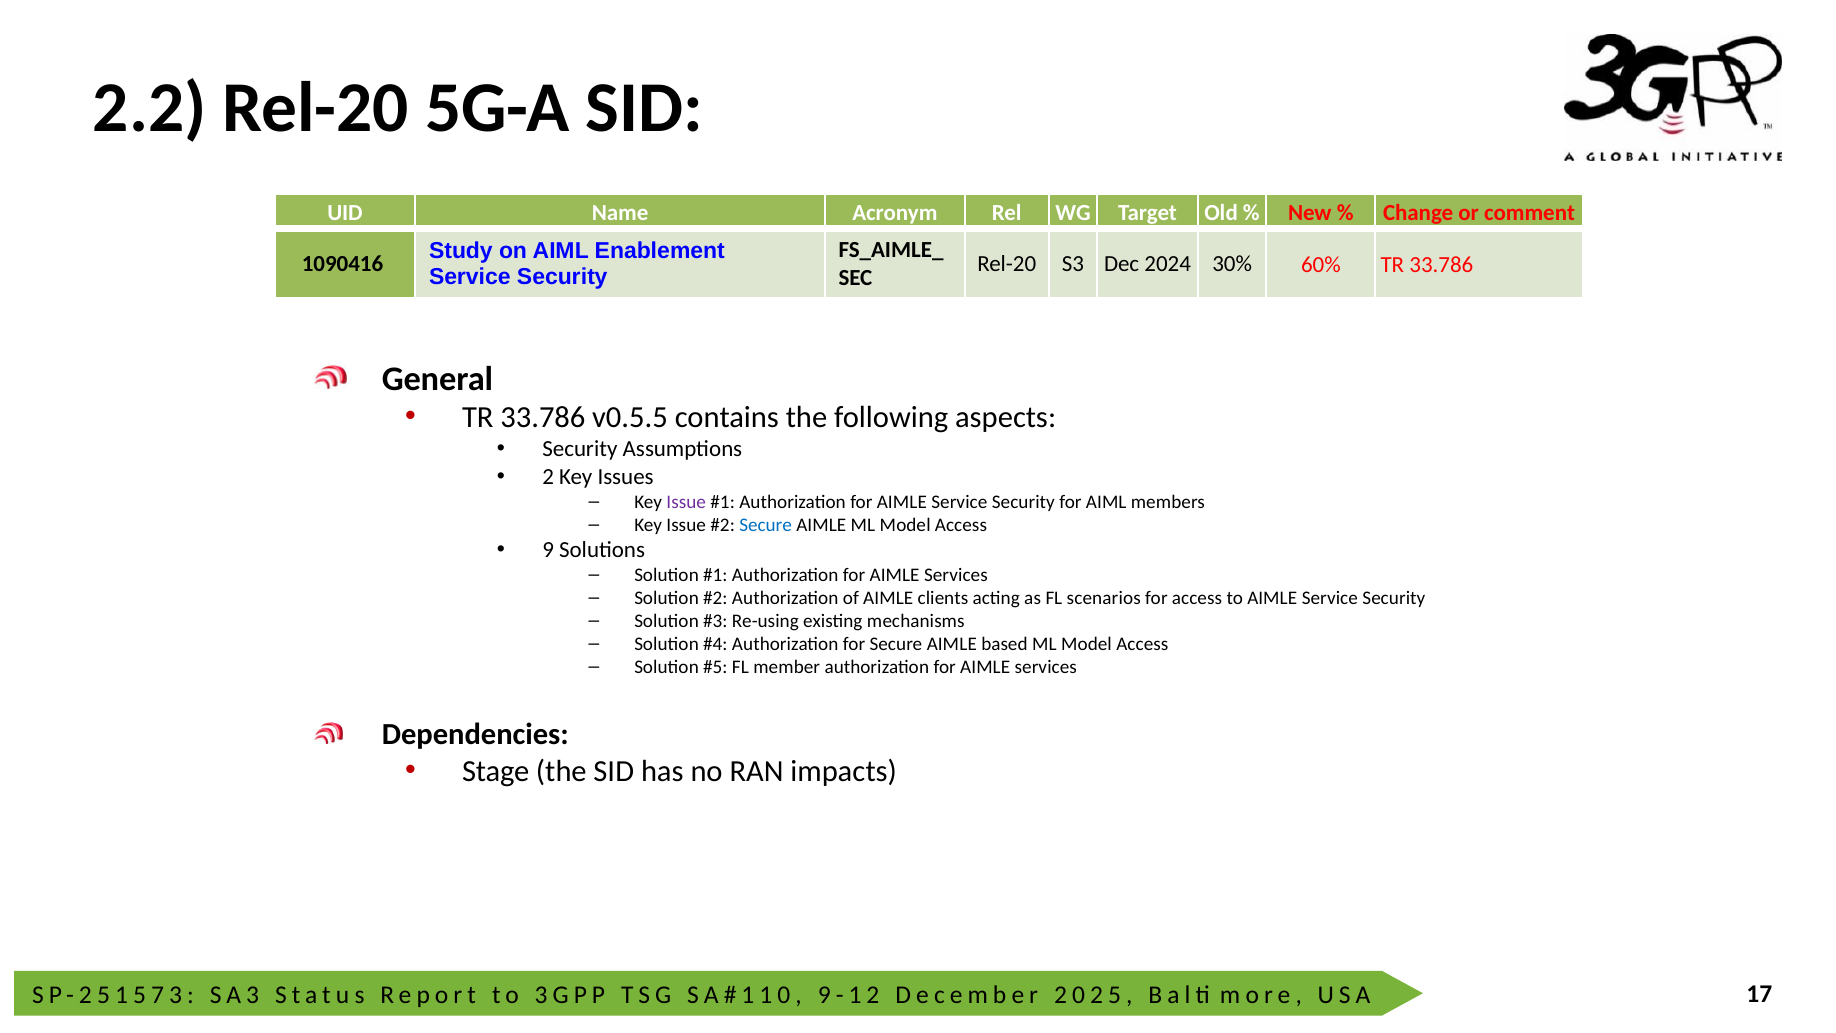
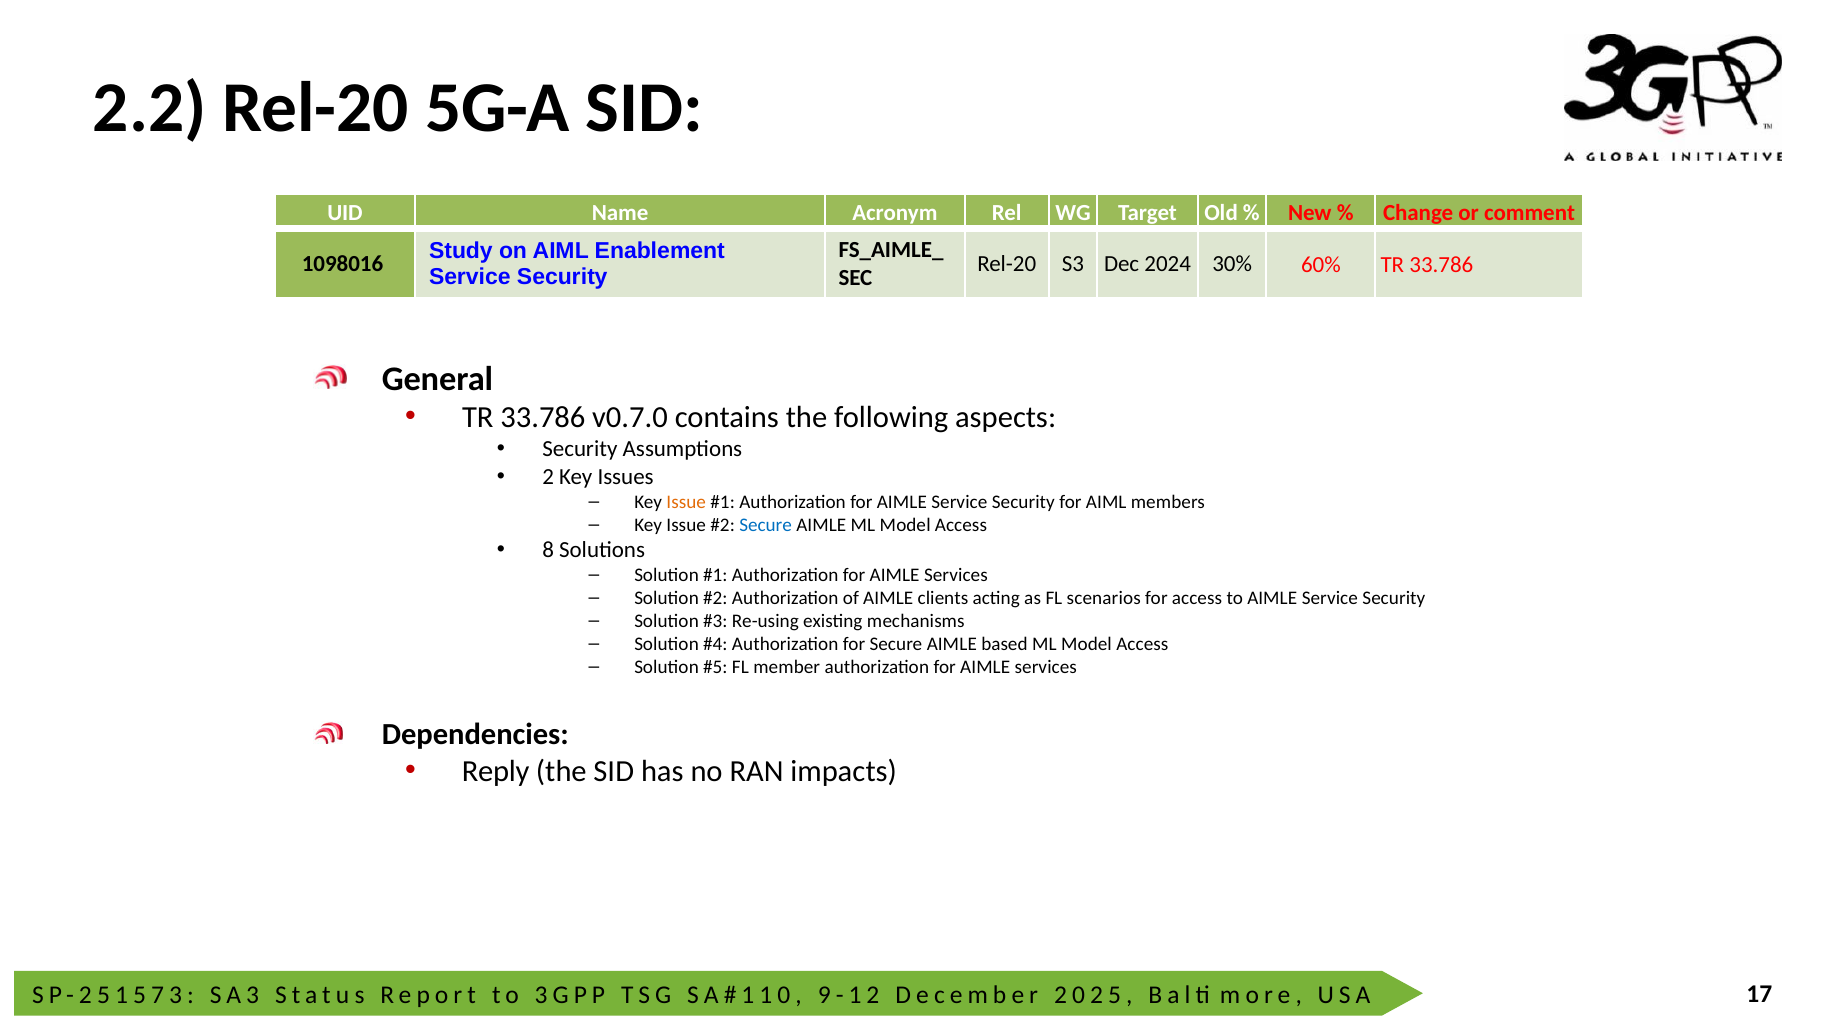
1090416: 1090416 -> 1098016
v0.5.5: v0.5.5 -> v0.7.0
Issue at (686, 502) colour: purple -> orange
9: 9 -> 8
Stage: Stage -> Reply
